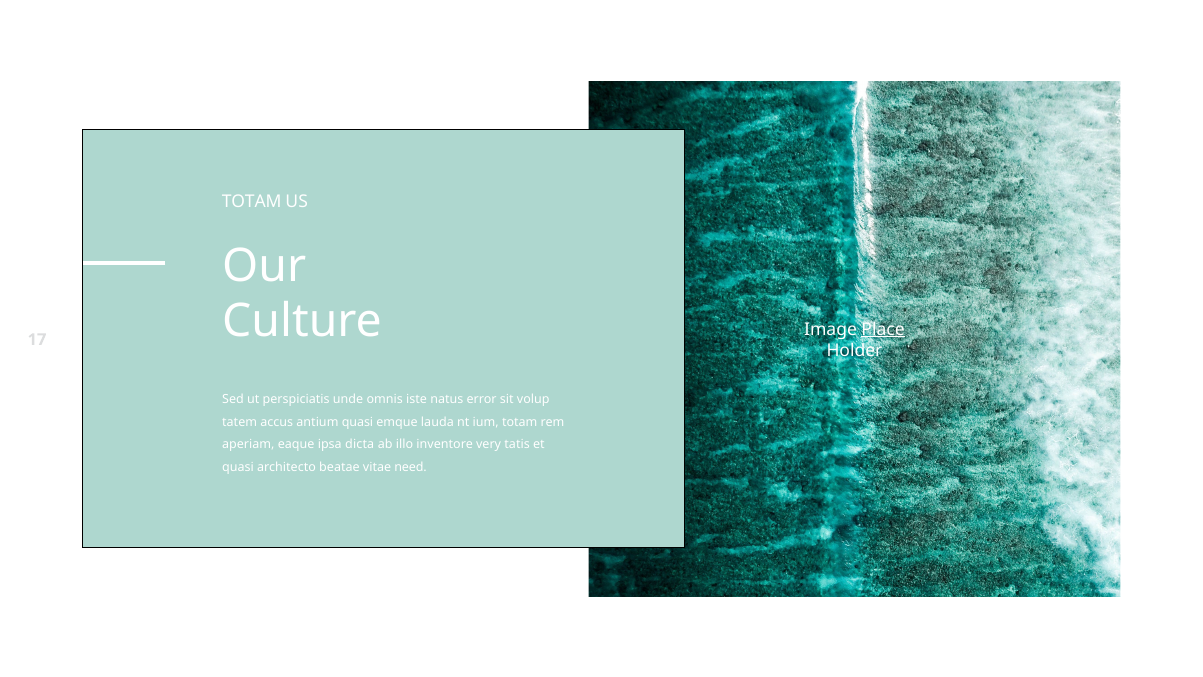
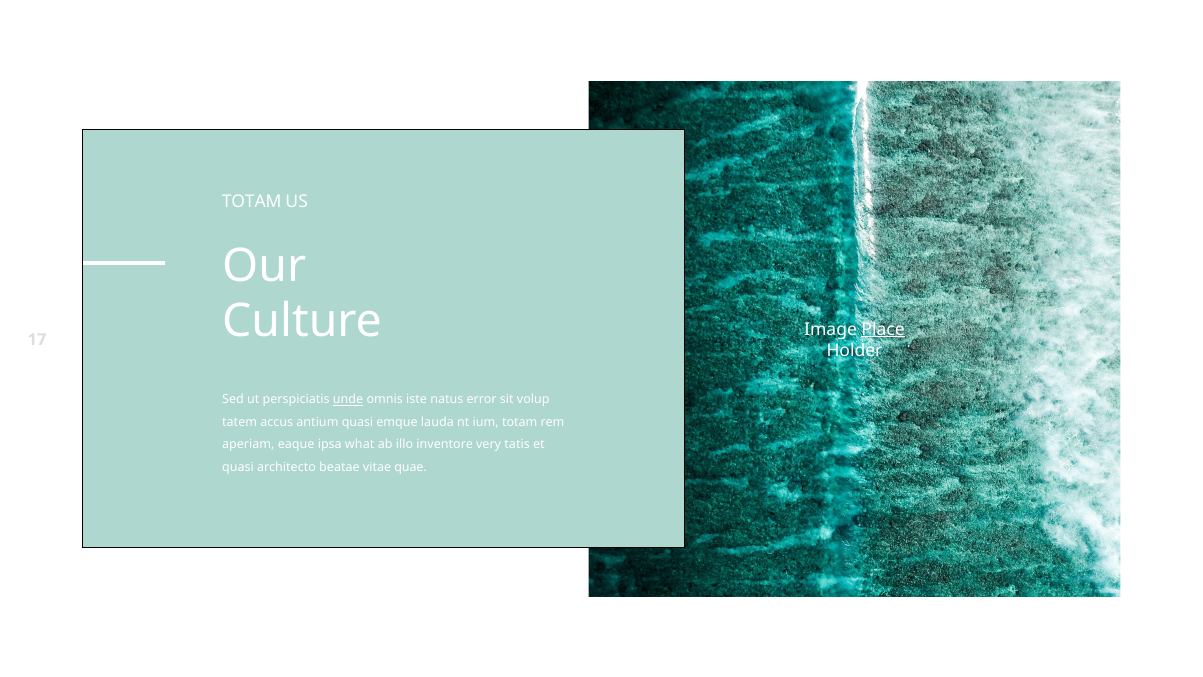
unde underline: none -> present
dicta: dicta -> what
need: need -> quae
